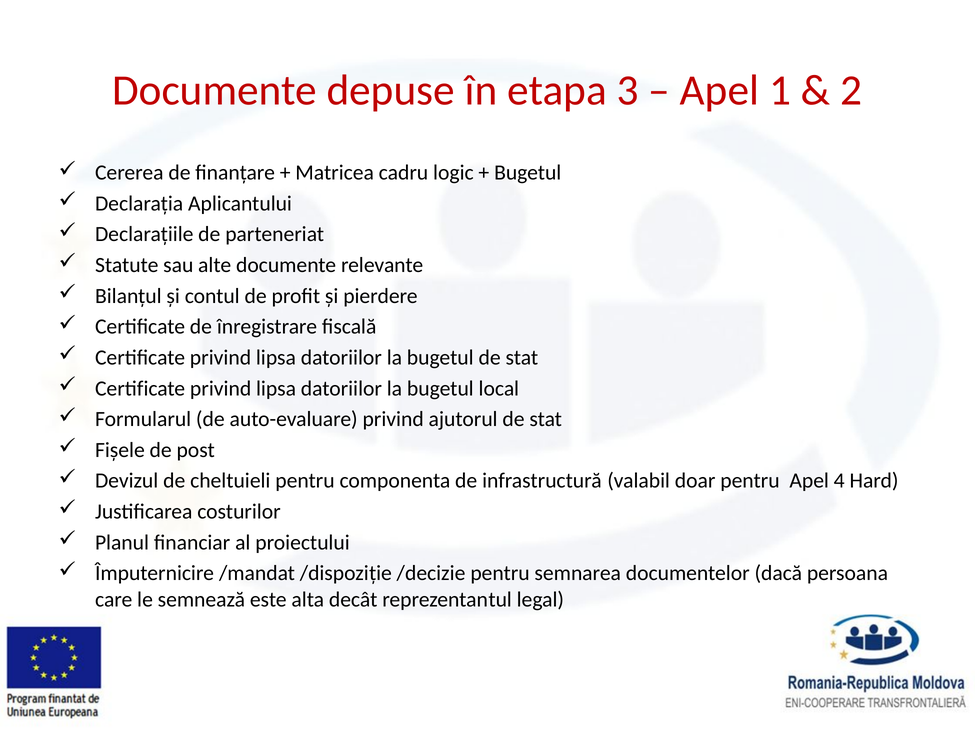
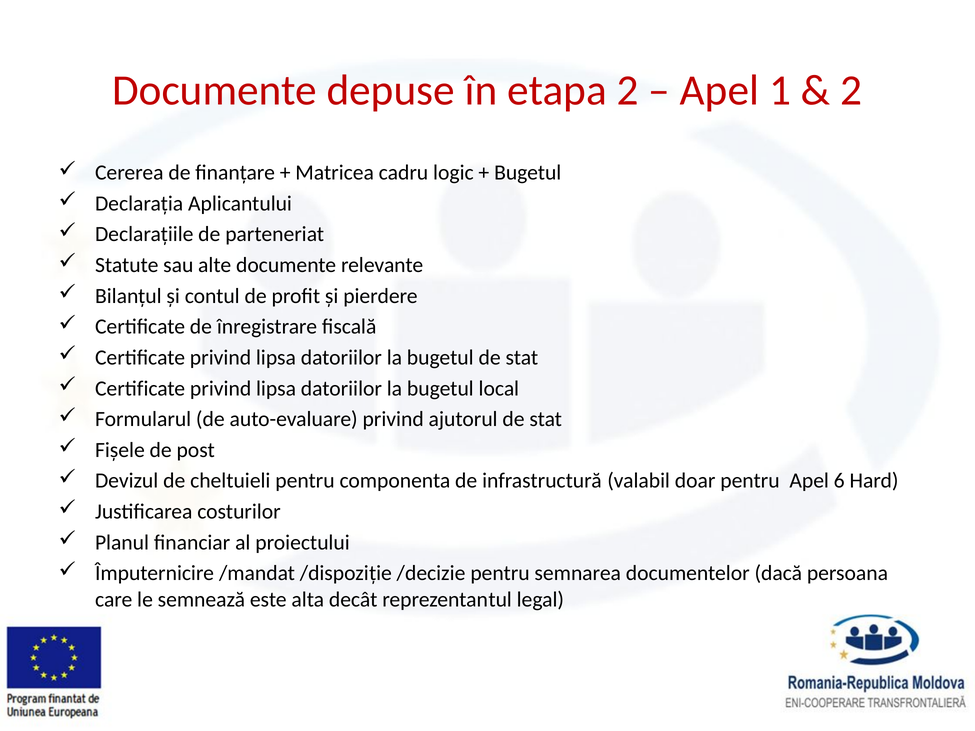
etapa 3: 3 -> 2
4: 4 -> 6
